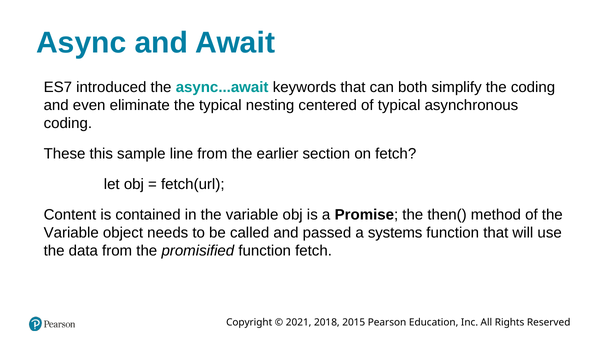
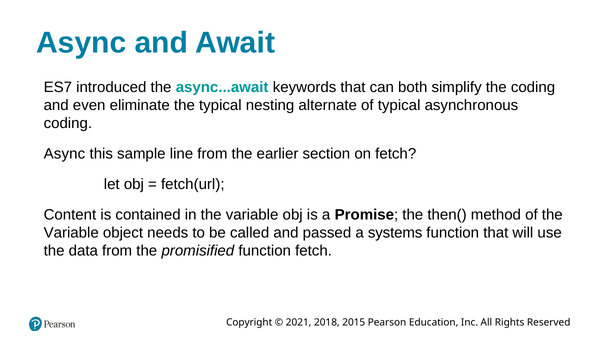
centered: centered -> alternate
These at (65, 154): These -> Async
